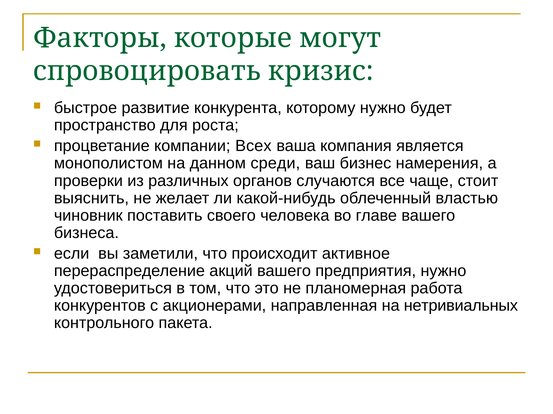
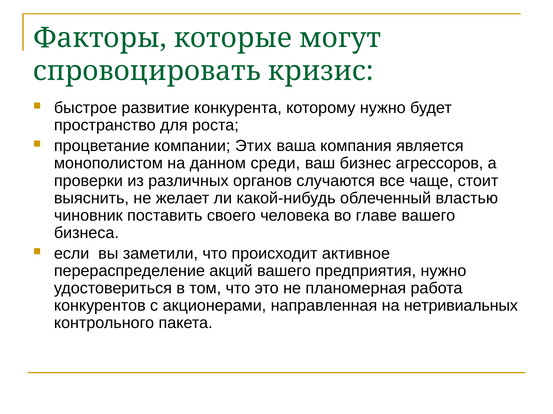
Всех: Всех -> Этих
намерения: намерения -> агрессоров
